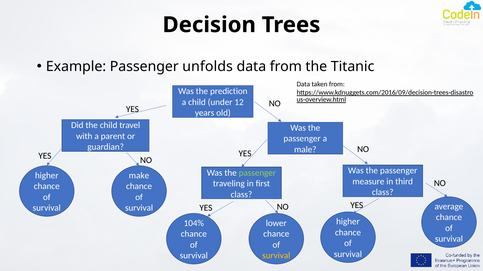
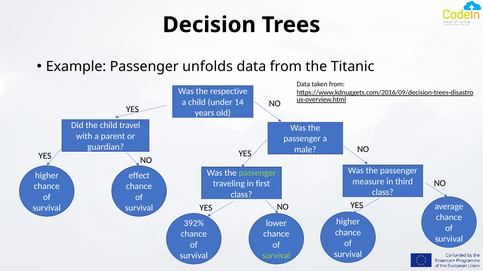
prediction: prediction -> respective
12: 12 -> 14
make: make -> effect
104%: 104% -> 392%
survival at (276, 256) colour: yellow -> light green
